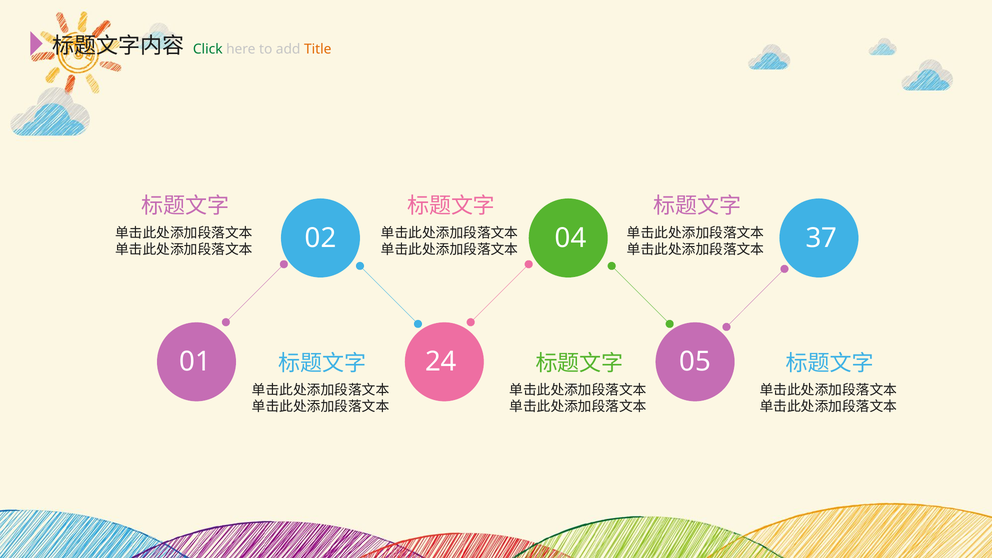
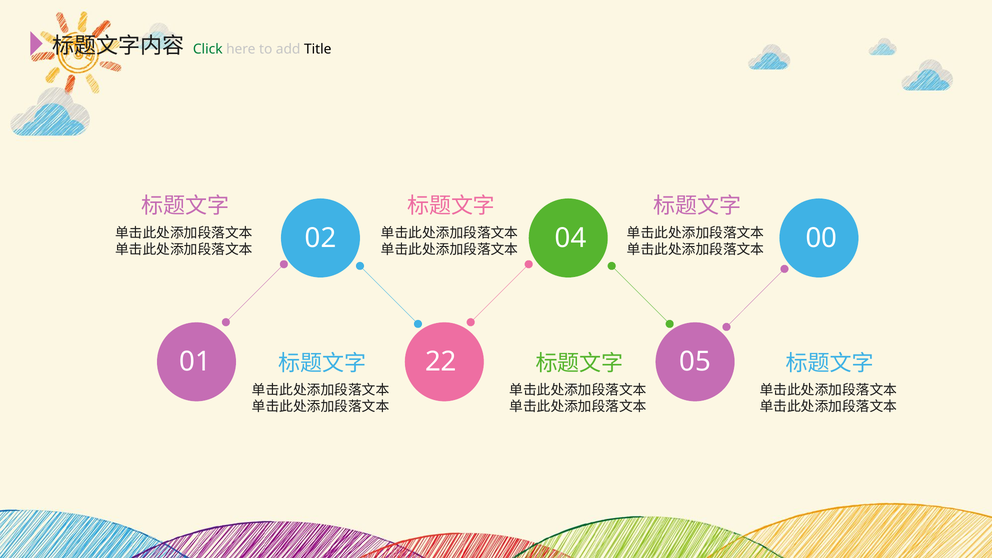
Title colour: orange -> black
37: 37 -> 00
24: 24 -> 22
